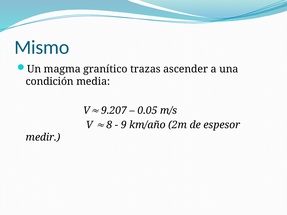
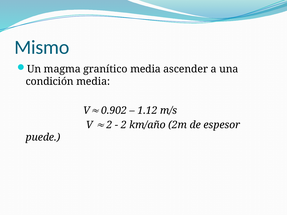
granítico trazas: trazas -> media
9.207: 9.207 -> 0.902
0.05: 0.05 -> 1.12
8 at (109, 125): 8 -> 2
9 at (124, 125): 9 -> 2
medir: medir -> puede
